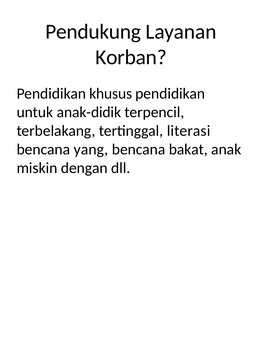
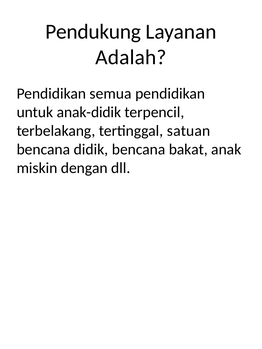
Korban: Korban -> Adalah
khusus: khusus -> semua
literasi: literasi -> satuan
yang: yang -> didik
